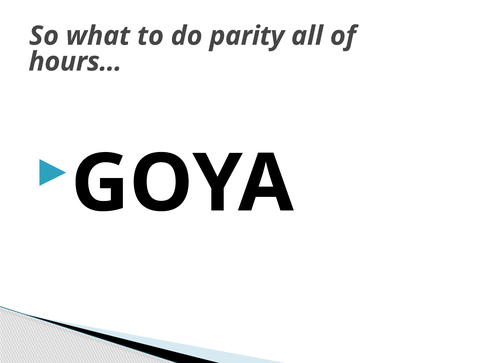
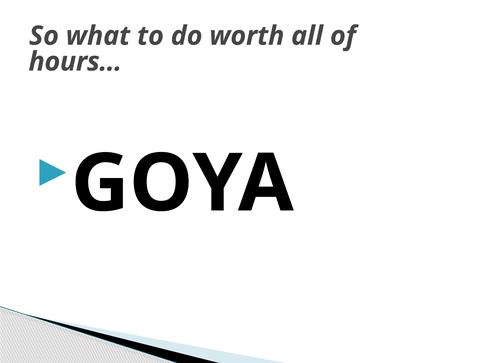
parity: parity -> worth
